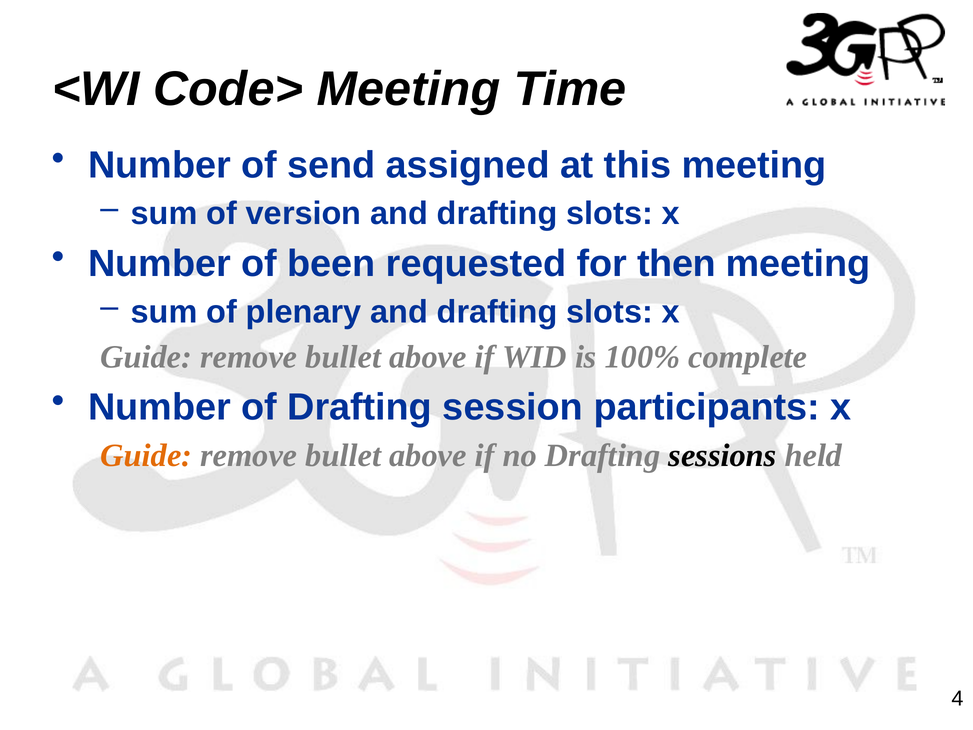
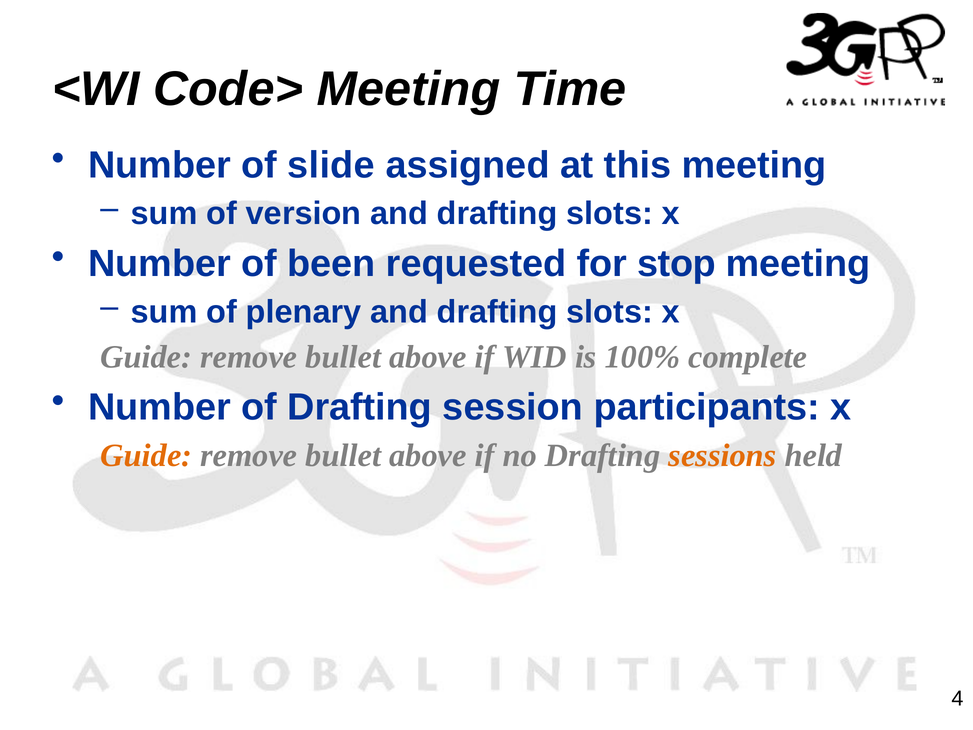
send: send -> slide
then: then -> stop
sessions colour: black -> orange
